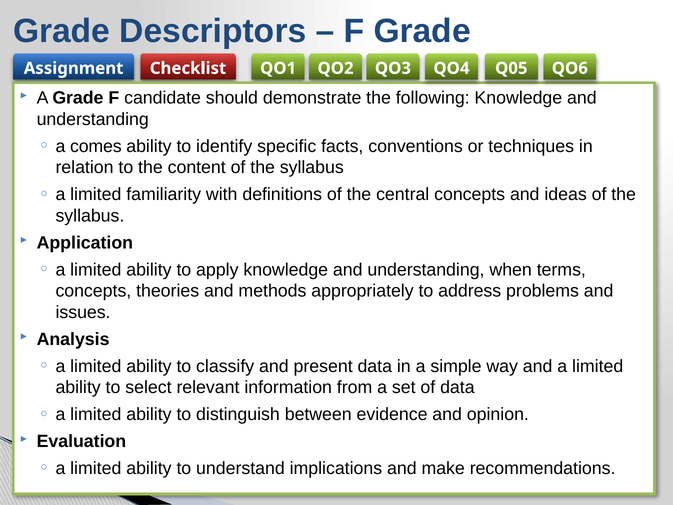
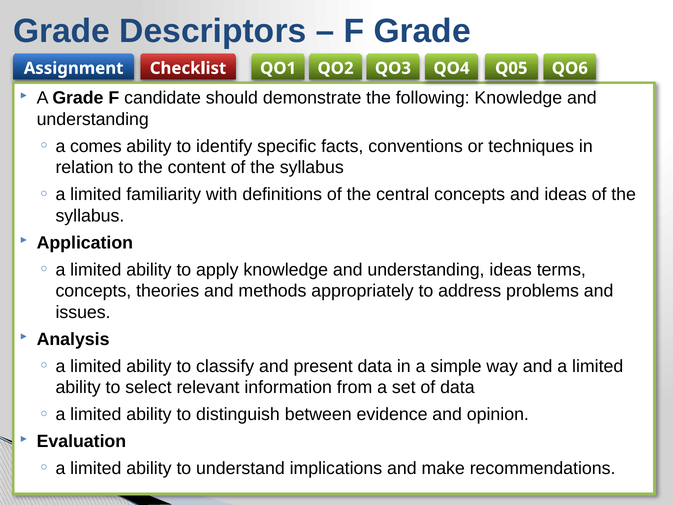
understanding when: when -> ideas
